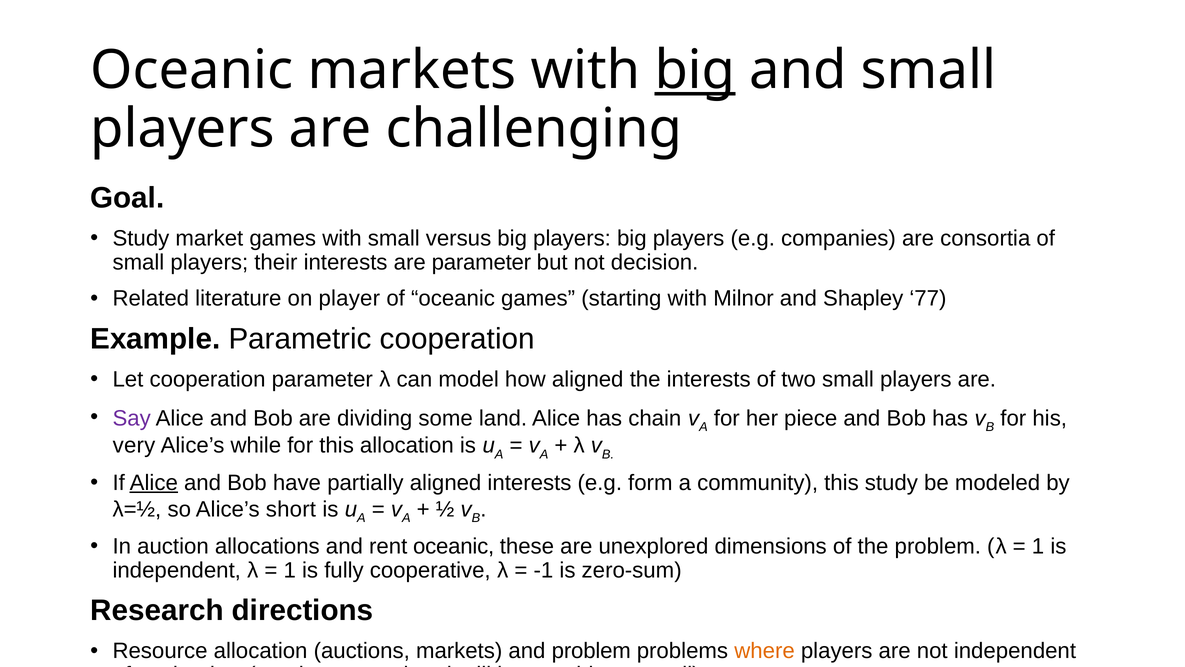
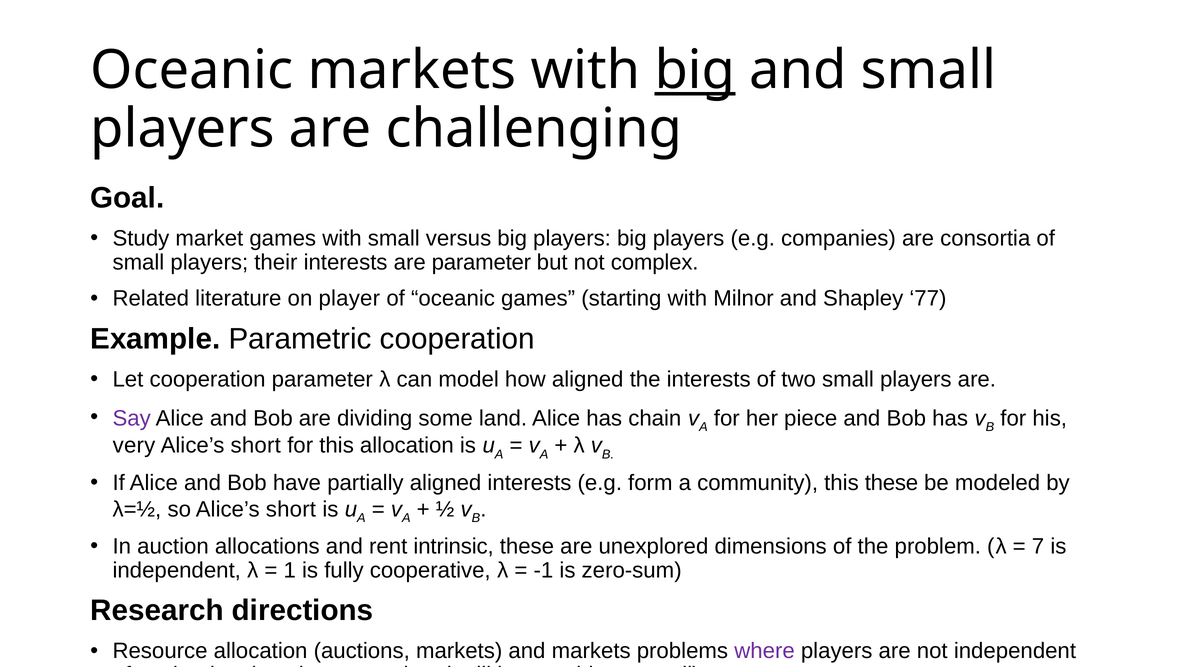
decision: decision -> complex
while at (256, 445): while -> short
Alice at (154, 482) underline: present -> none
this study: study -> these
rent oceanic: oceanic -> intrinsic
1 at (1038, 546): 1 -> 7
and problem: problem -> markets
where colour: orange -> purple
